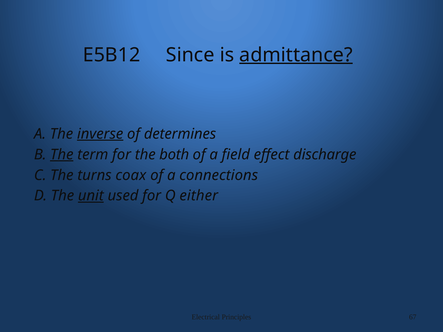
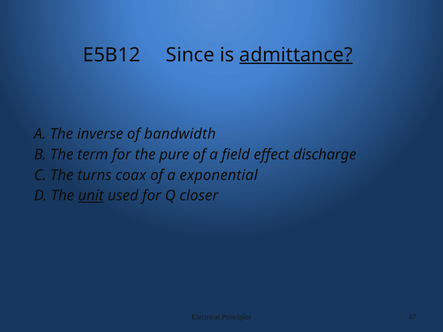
inverse underline: present -> none
determines: determines -> bandwidth
The at (62, 155) underline: present -> none
both: both -> pure
connections: connections -> exponential
either: either -> closer
